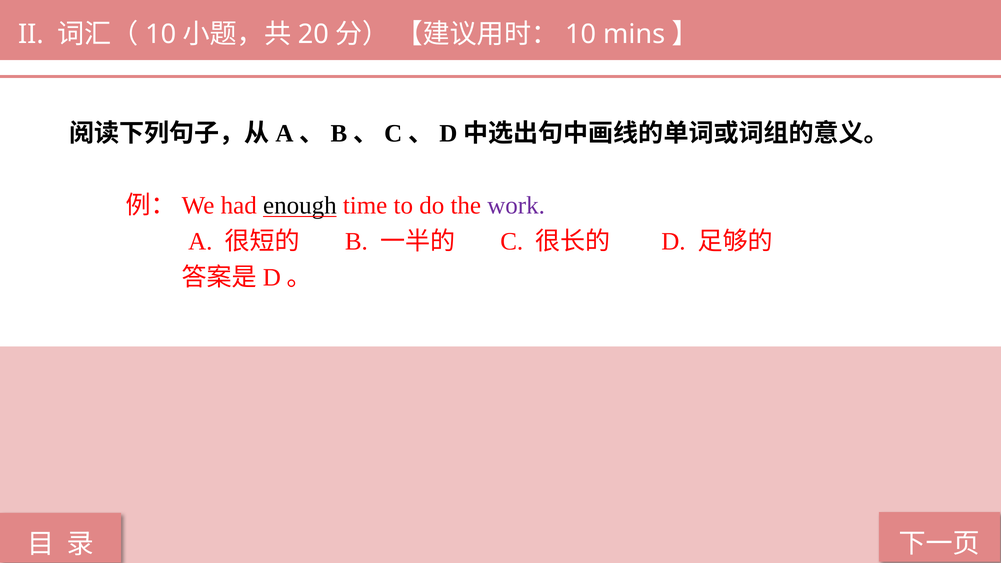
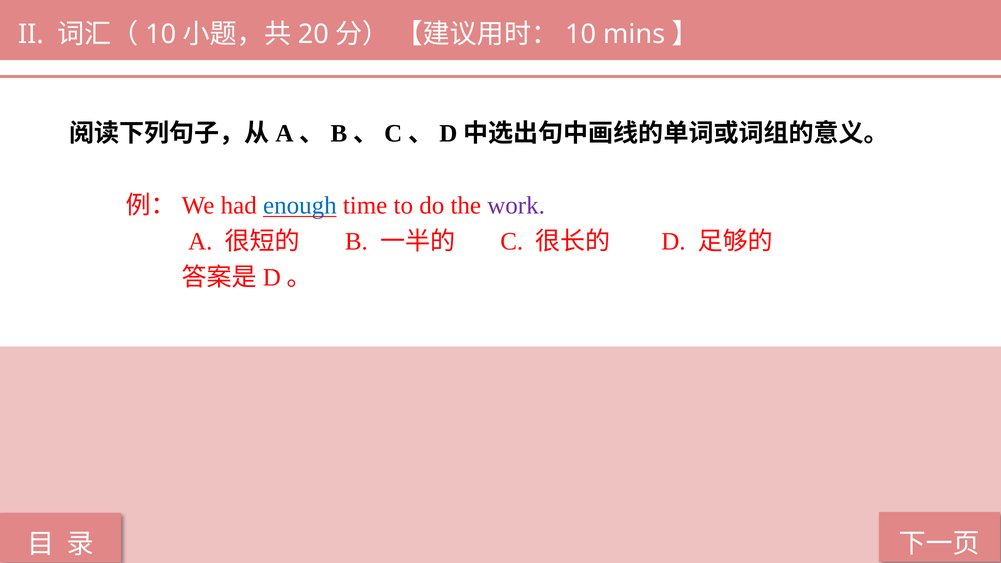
enough colour: black -> blue
